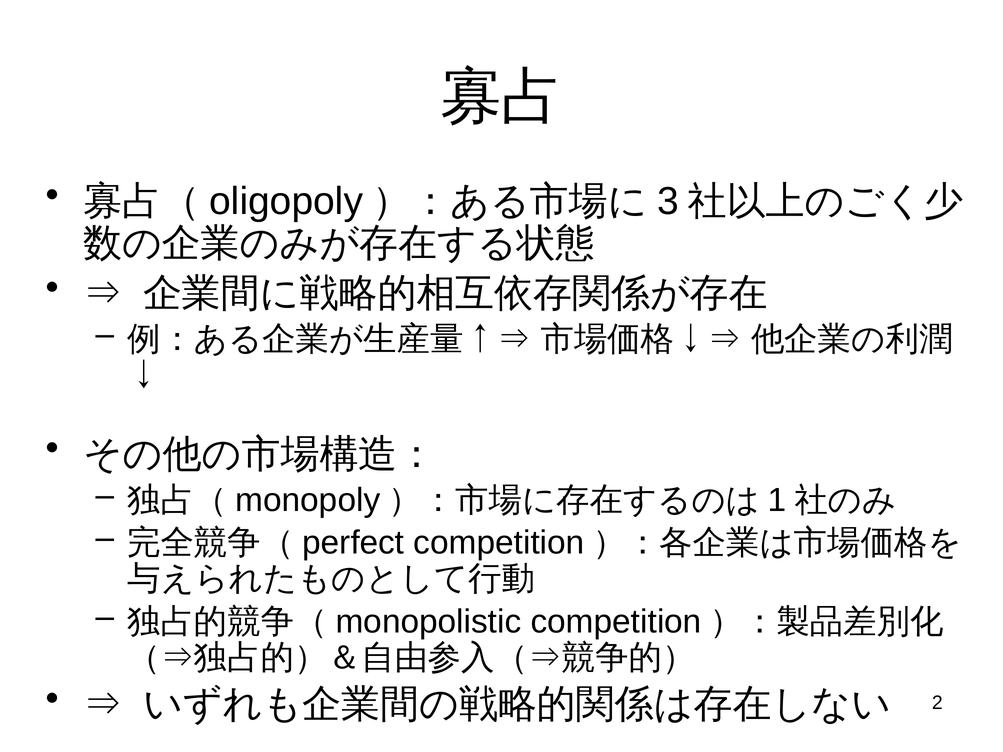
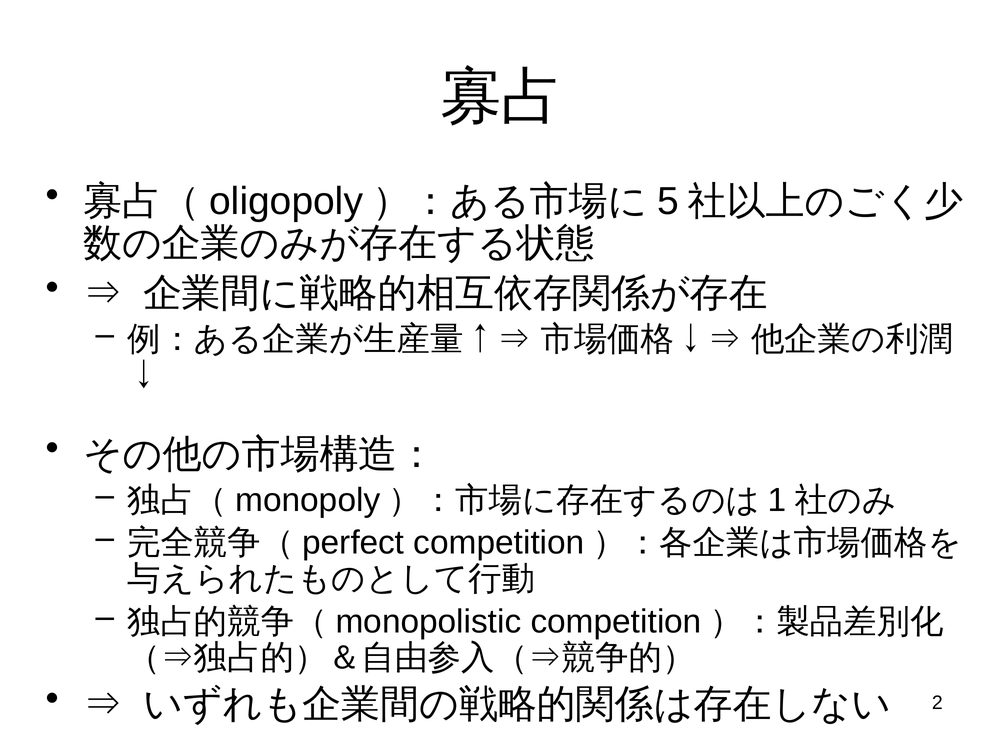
3: 3 -> 5
